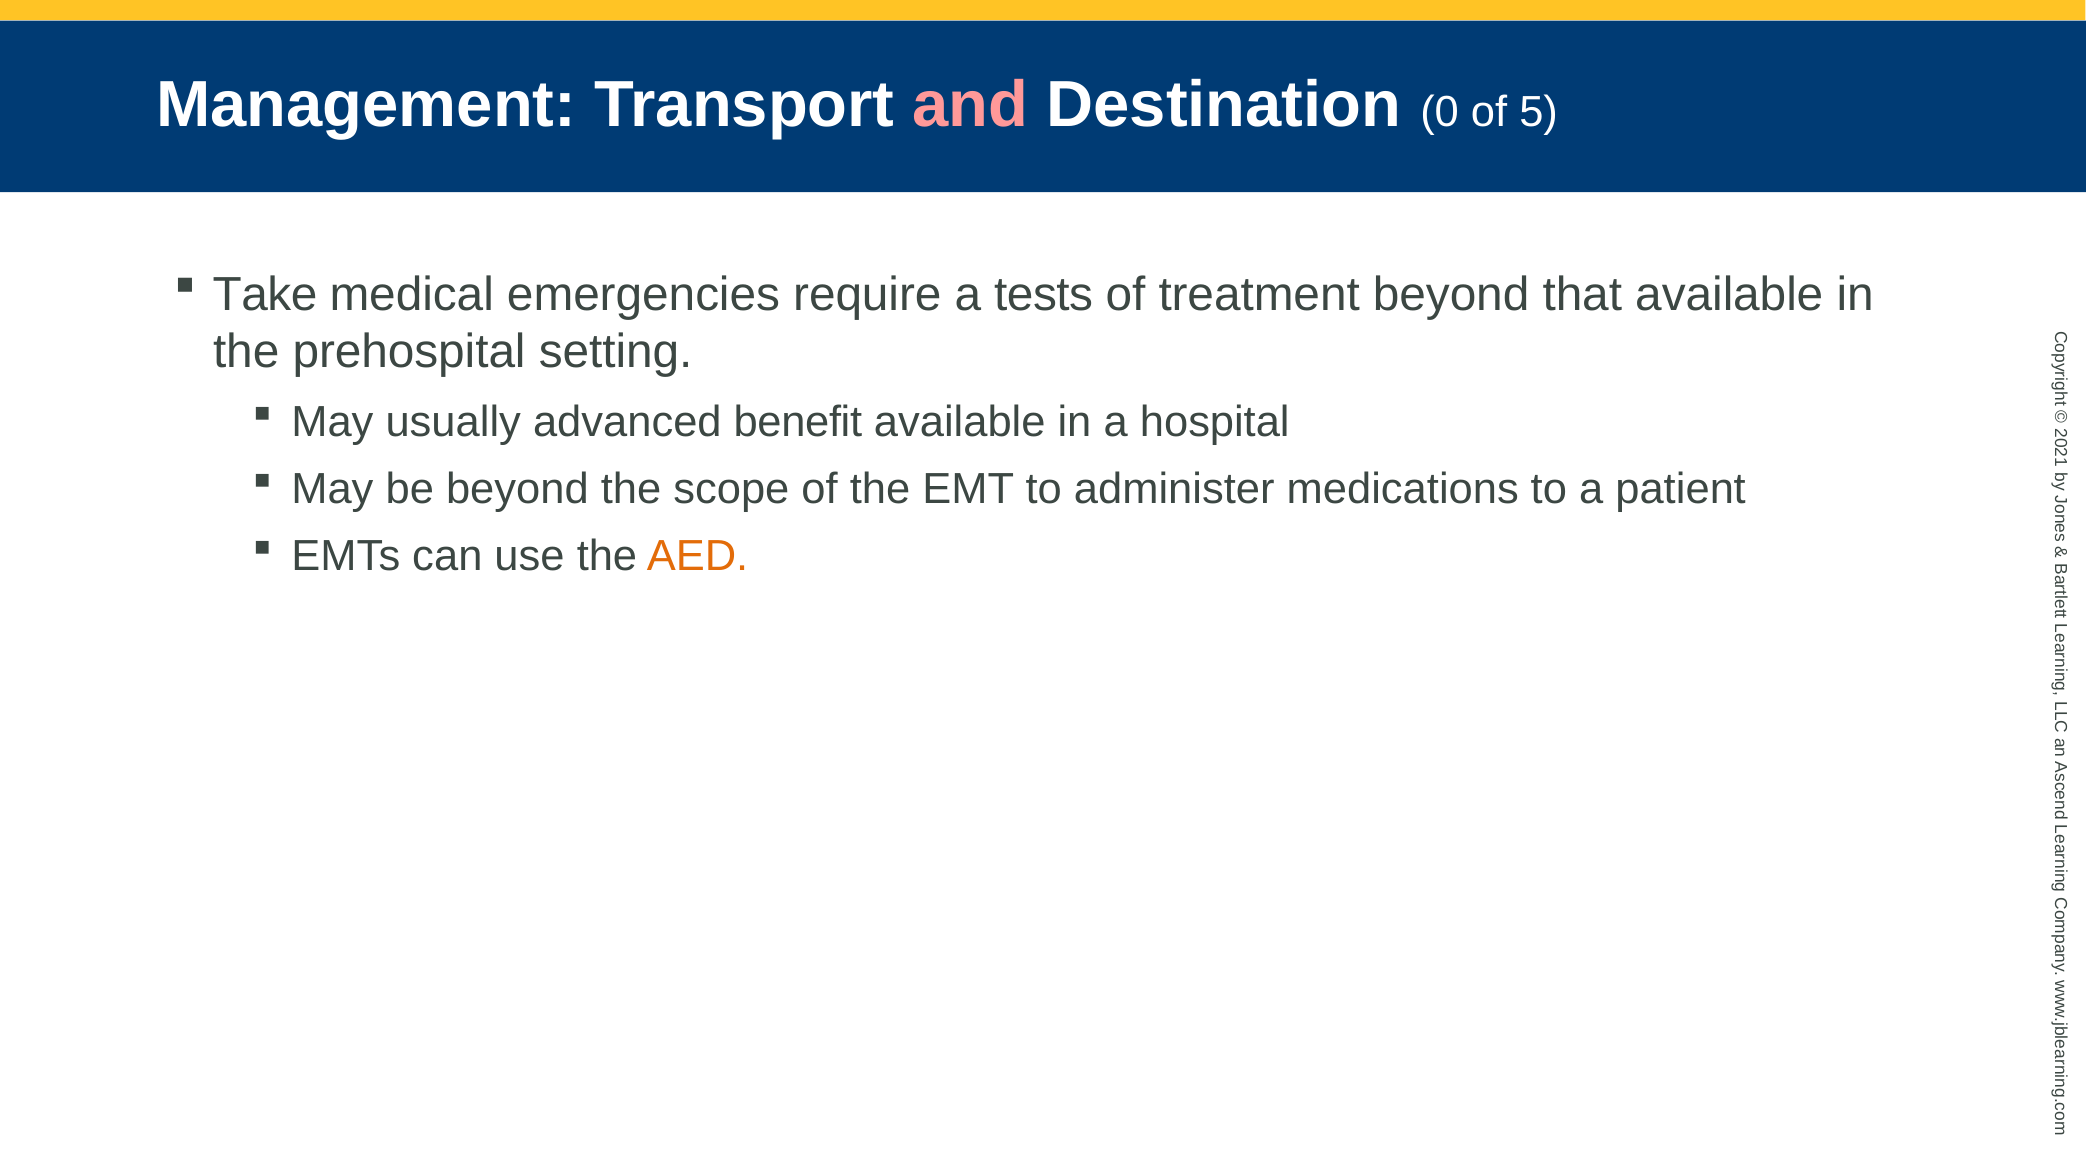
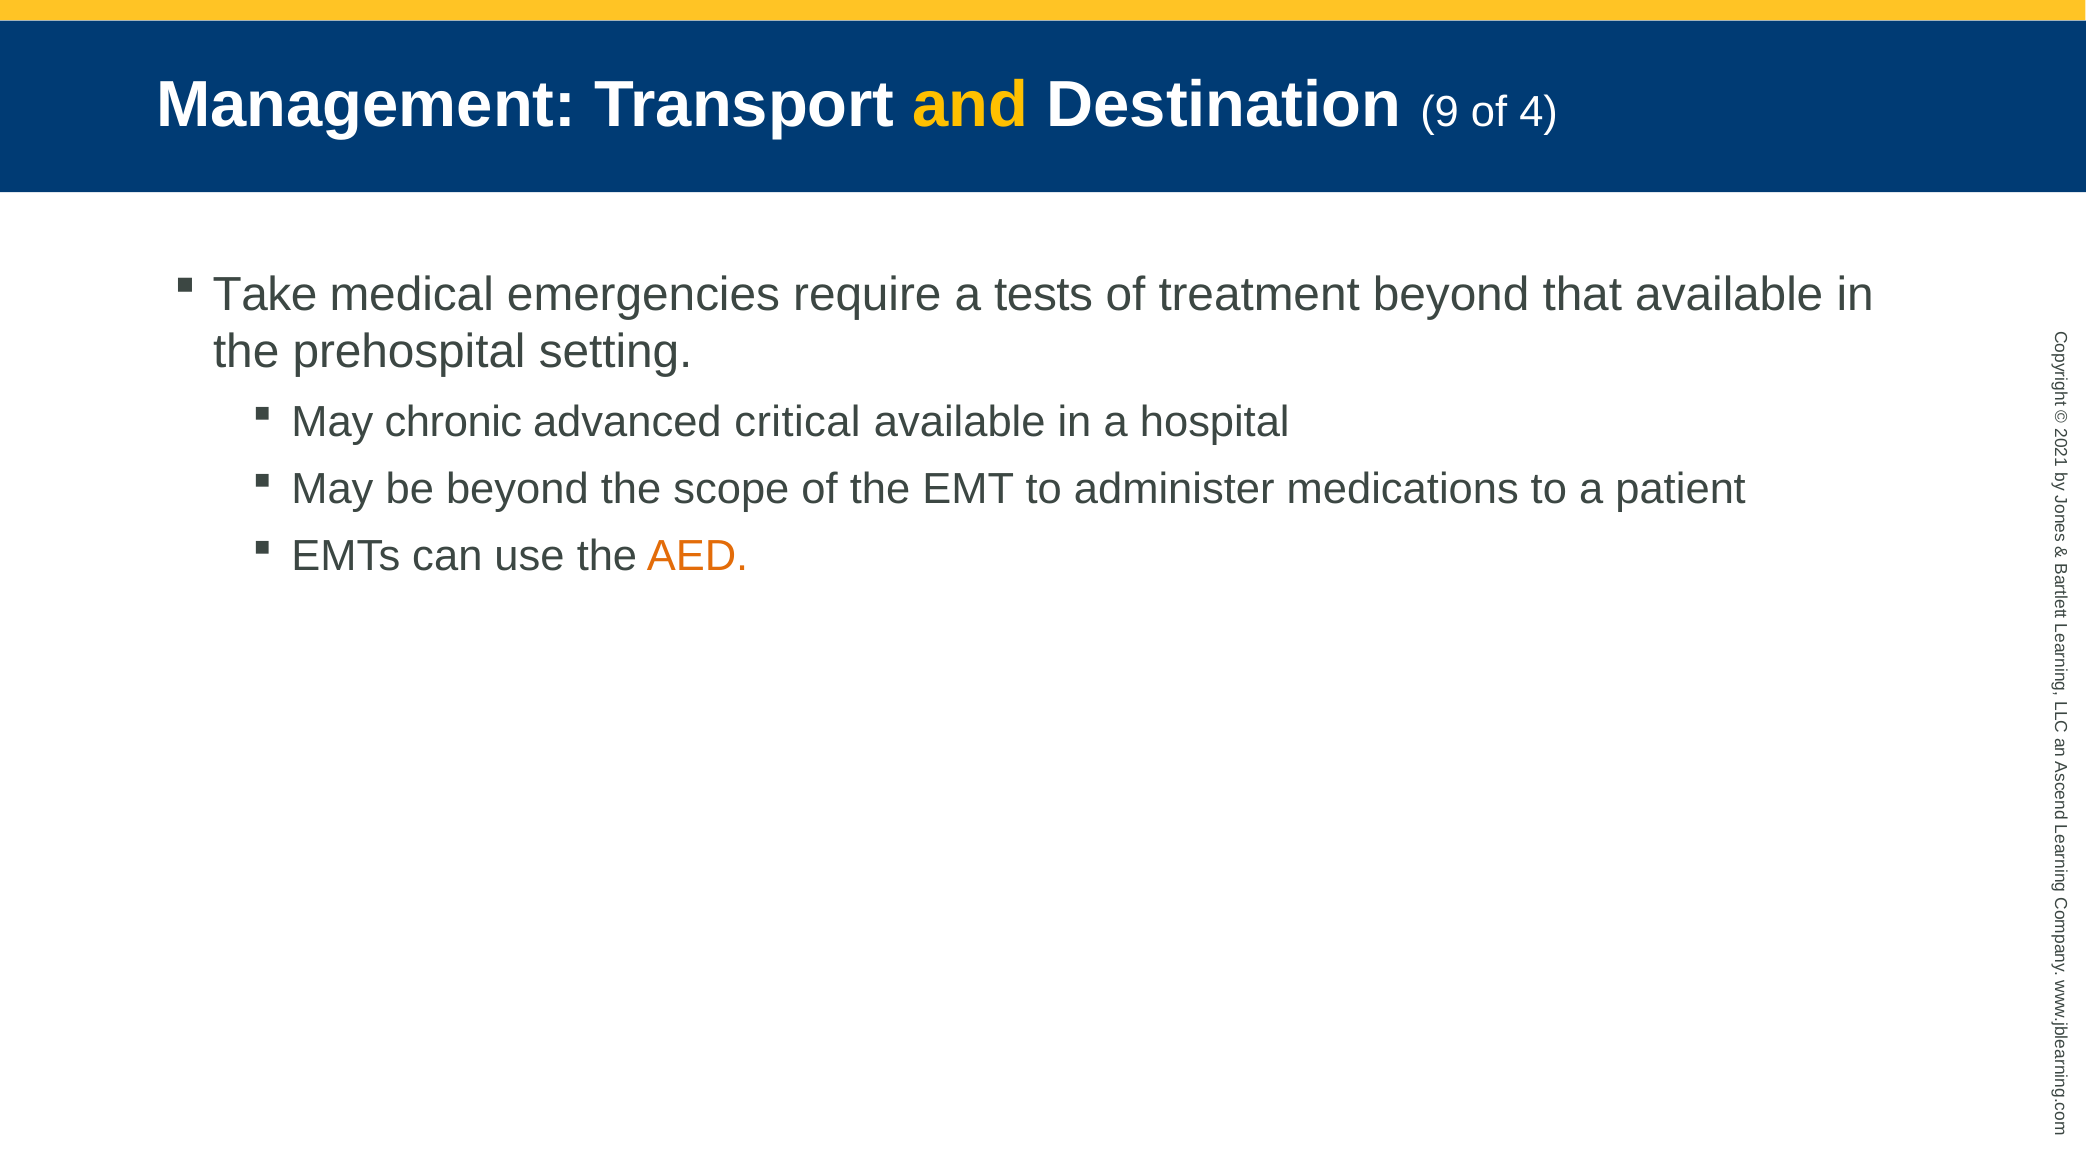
and colour: pink -> yellow
Destination 0: 0 -> 9
5: 5 -> 4
usually: usually -> chronic
benefit: benefit -> critical
